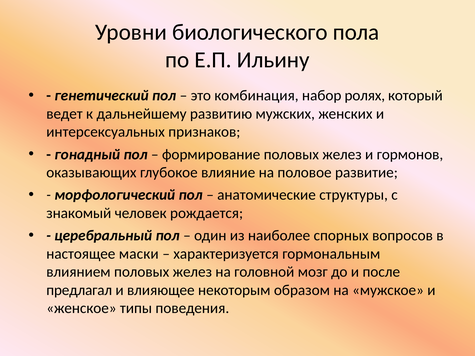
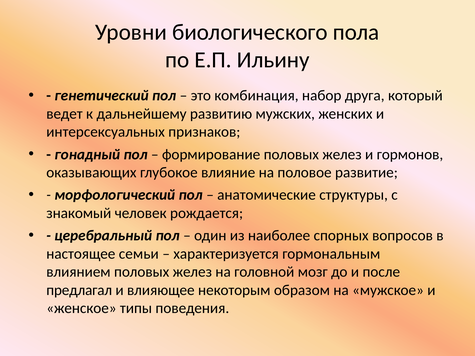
ролях: ролях -> друга
маски: маски -> семьи
